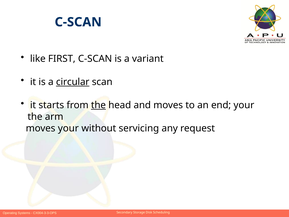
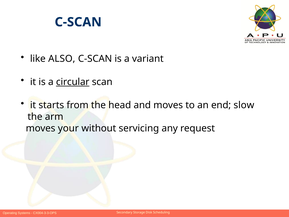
FIRST: FIRST -> ALSO
the at (98, 105) underline: present -> none
end your: your -> slow
